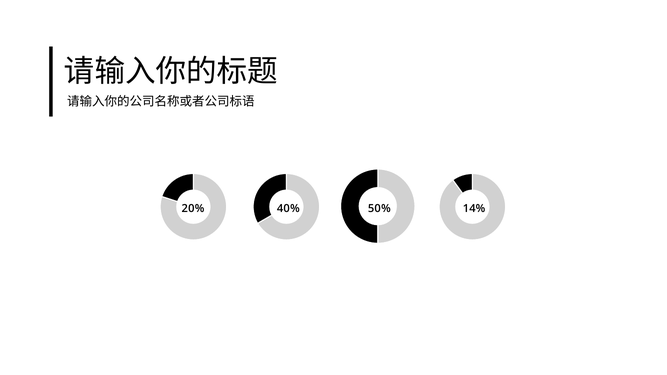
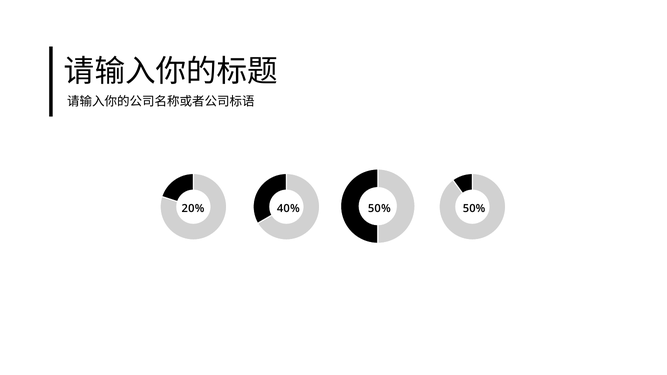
50% 14%: 14% -> 50%
